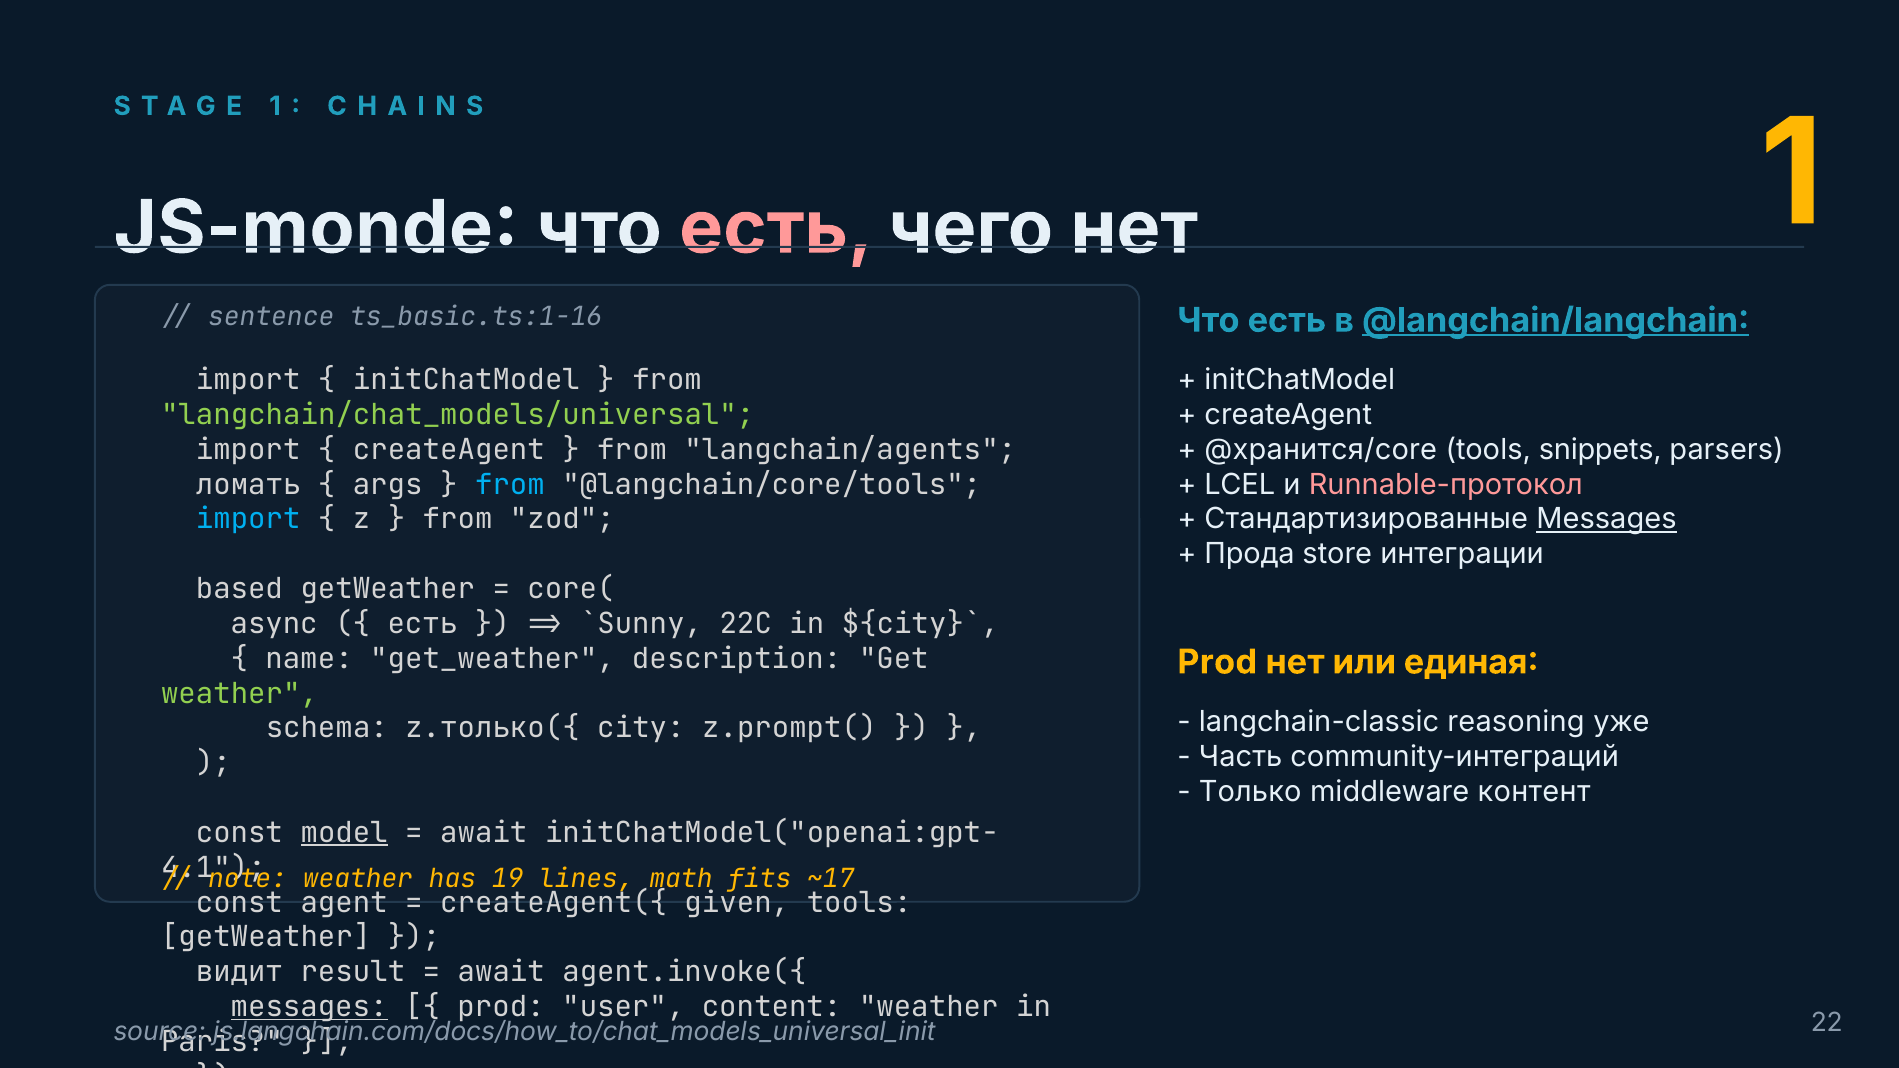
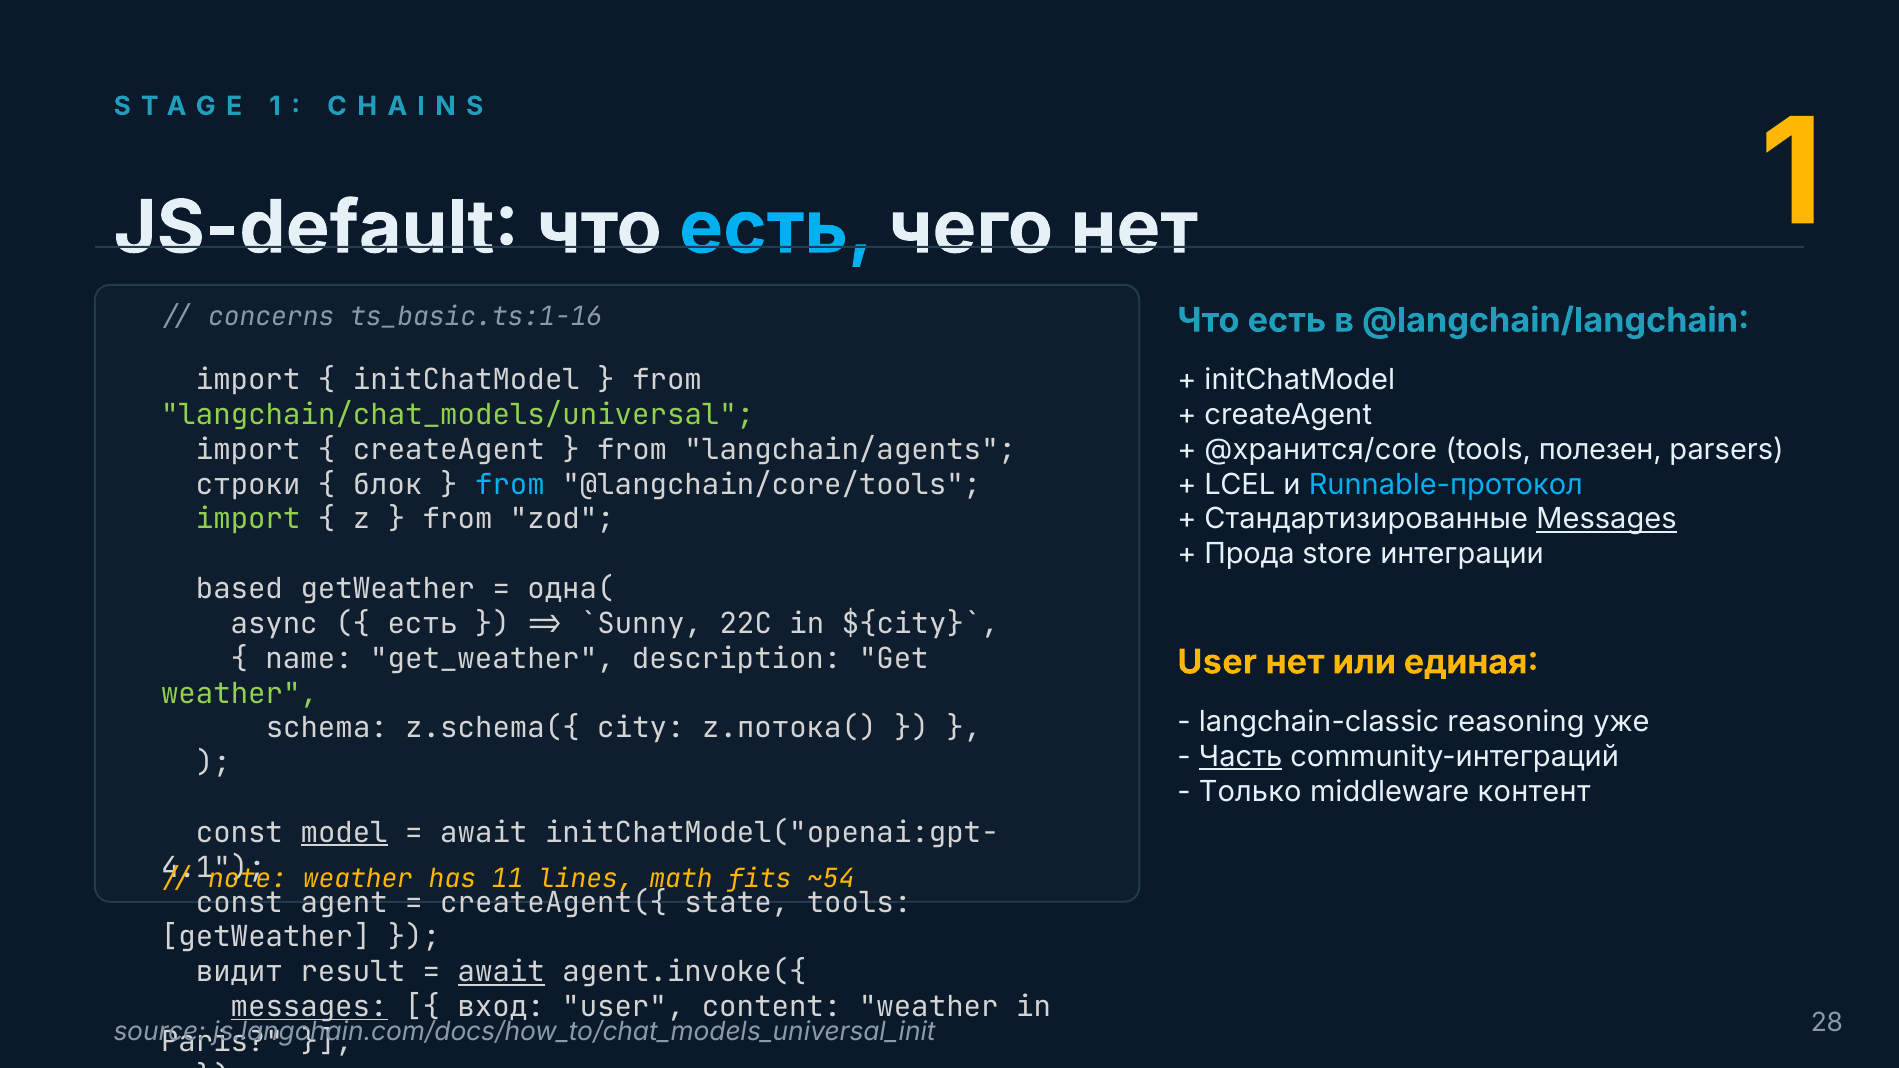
JS-monde: JS-monde -> JS-default
есть at (776, 228) colour: pink -> light blue
sentence/ts_basic.ts:1-16: sentence/ts_basic.ts:1-16 -> concerns/ts_basic.ts:1-16
@langchain/langchain underline: present -> none
snippets: snippets -> полезен
ломать: ломать -> строки
args: args -> блок
Runnable-протокол colour: pink -> light blue
import at (248, 519) colour: light blue -> light green
core(: core( -> одна(
Prod at (1217, 662): Prod -> User
z.только({: z.только({ -> z.schema({
z.prompt(: z.prompt( -> z.потока(
Часть underline: none -> present
19: 19 -> 11
~17: ~17 -> ~54
given: given -> state
await at (501, 972) underline: none -> present
prod at (501, 1007): prod -> вход
22: 22 -> 28
